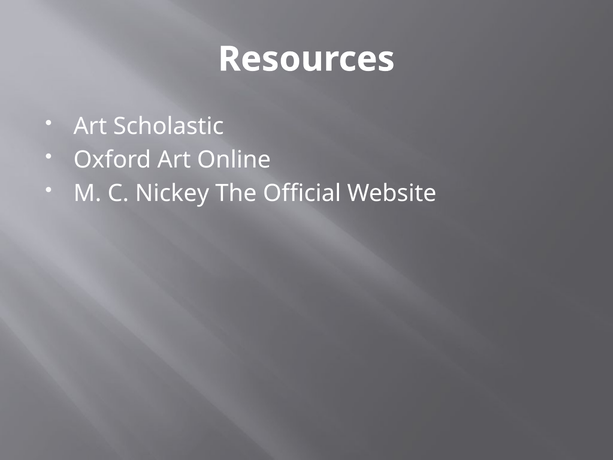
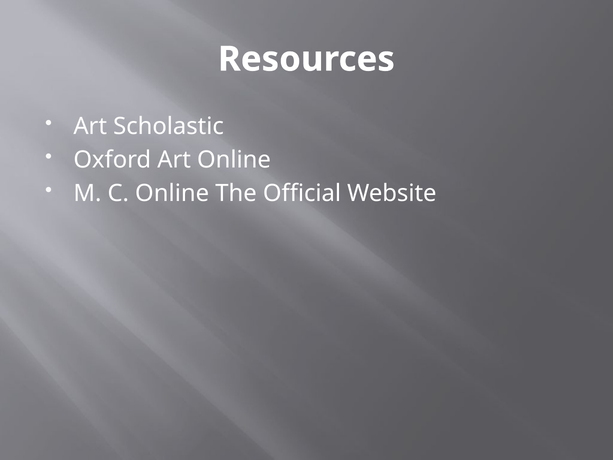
C Nickey: Nickey -> Online
